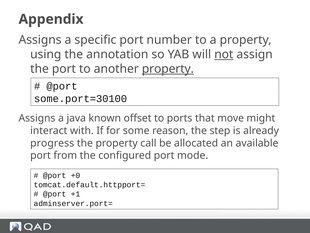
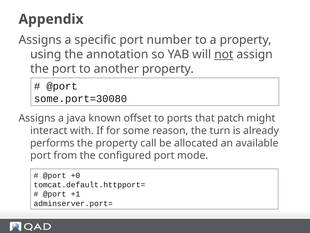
property at (168, 69) underline: present -> none
some.port=30100: some.port=30100 -> some.port=30080
move: move -> patch
step: step -> turn
progress: progress -> performs
